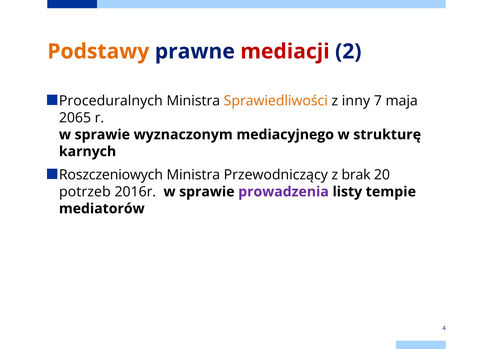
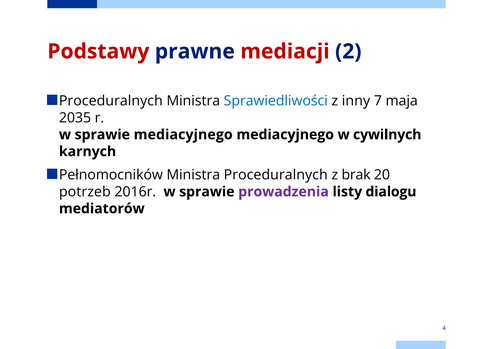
Podstawy colour: orange -> red
Sprawiedliwości colour: orange -> blue
2065: 2065 -> 2035
sprawie wyznaczonym: wyznaczonym -> mediacyjnego
strukturę: strukturę -> cywilnych
Roszczeniowych: Roszczeniowych -> Pełnomocników
Ministra Przewodniczący: Przewodniczący -> Proceduralnych
tempie: tempie -> dialogu
